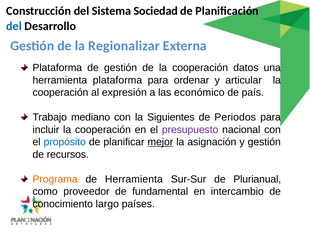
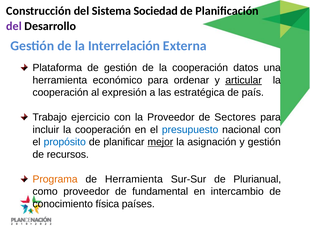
del at (14, 26) colour: blue -> purple
Regionalizar: Regionalizar -> Interrelación
herramienta plataforma: plataforma -> económico
articular underline: none -> present
económico: económico -> estratégica
mediano: mediano -> ejercicio
la Siguientes: Siguientes -> Proveedor
Periodos: Periodos -> Sectores
presupuesto colour: purple -> blue
largo: largo -> física
